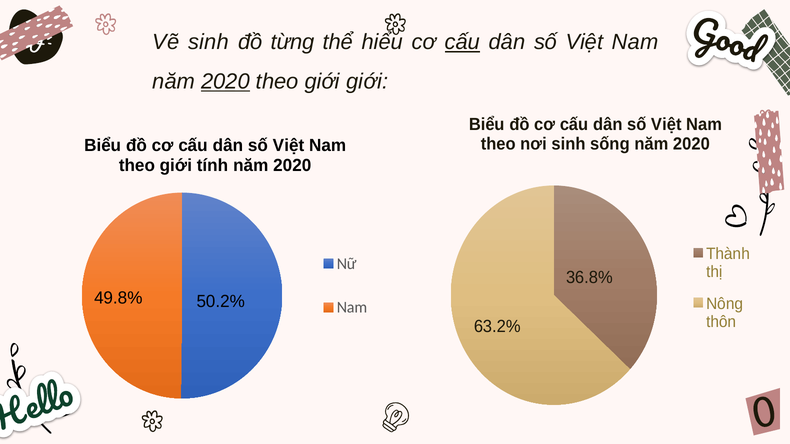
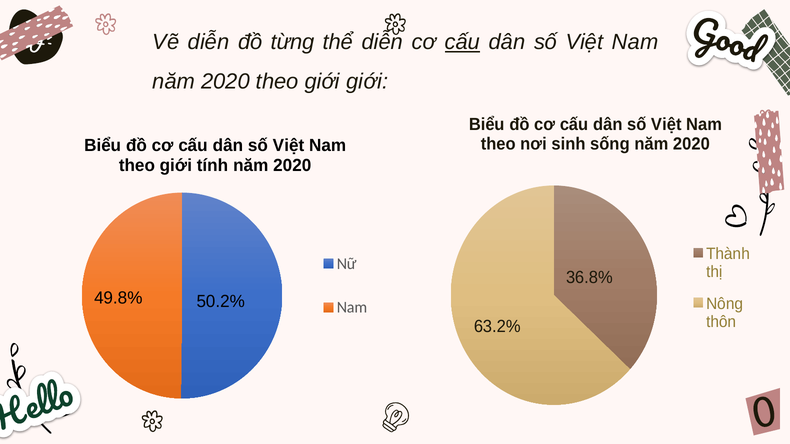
Vẽ sinh: sinh -> diễn
thể hiểu: hiểu -> diễn
2020 at (225, 82) underline: present -> none
